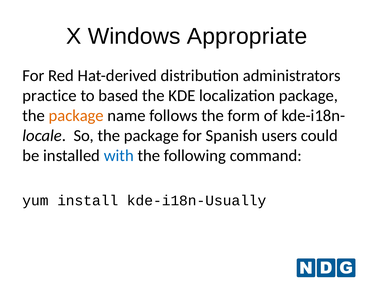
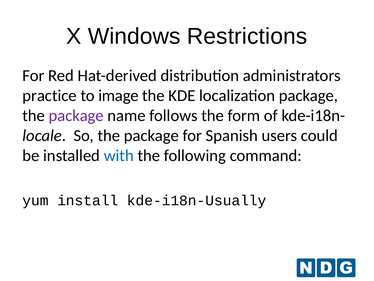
Appropriate: Appropriate -> Restrictions
based: based -> image
package at (76, 115) colour: orange -> purple
